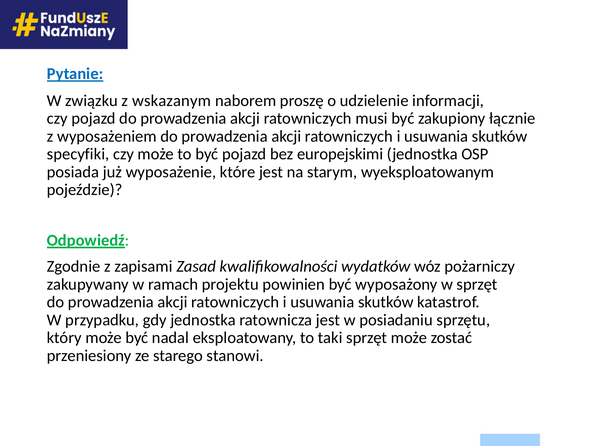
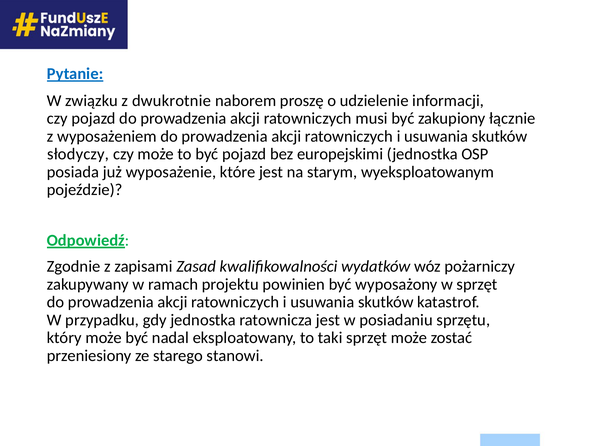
wskazanym: wskazanym -> dwukrotnie
specyfiki: specyfiki -> słodyczy
